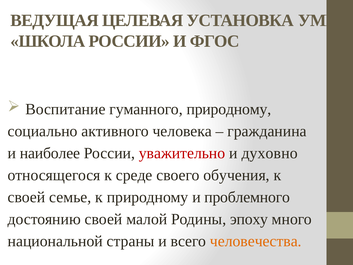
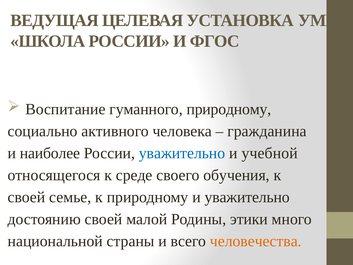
уважительно at (182, 153) colour: red -> blue
духовно: духовно -> учебной
и проблемного: проблемного -> уважительно
эпоху: эпоху -> этики
